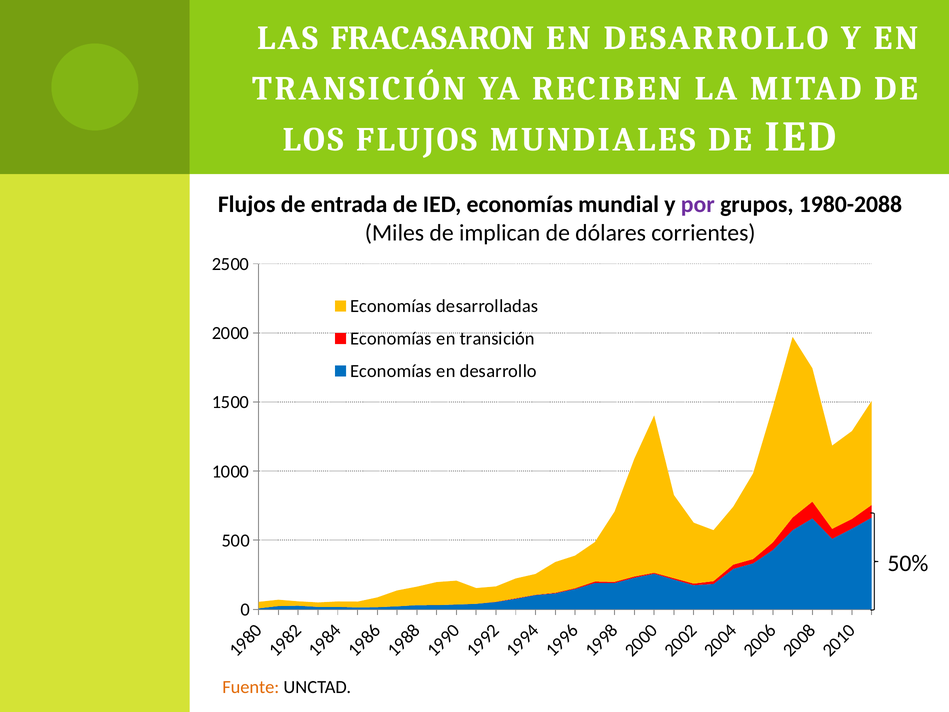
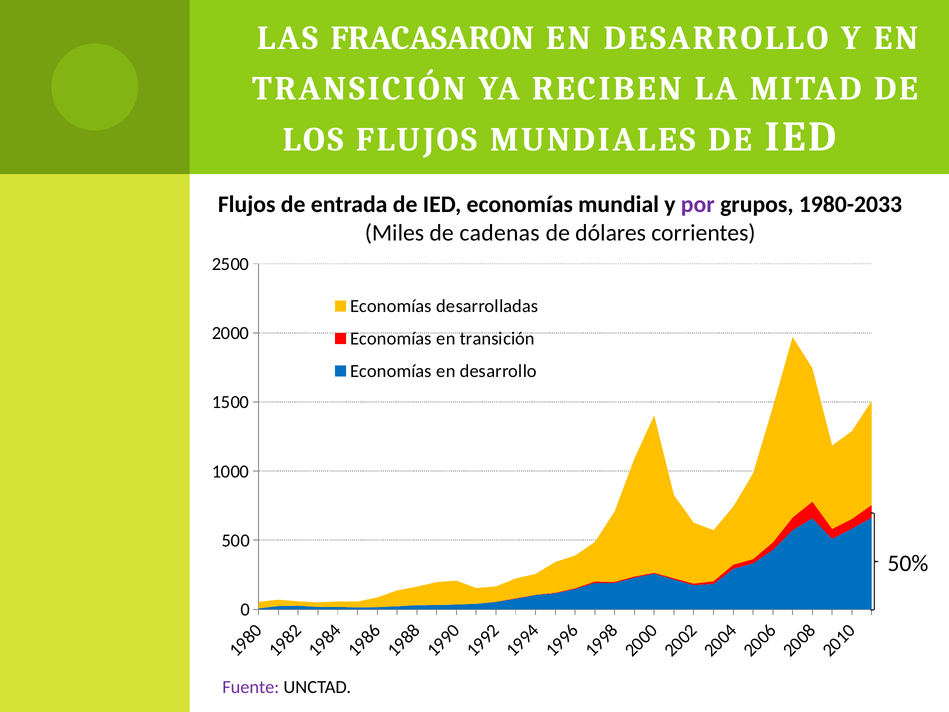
1980-2088: 1980-2088 -> 1980-2033
implican: implican -> cadenas
Fuente colour: orange -> purple
